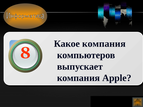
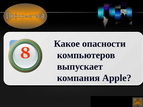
компания at (104, 44): компания -> опасности
